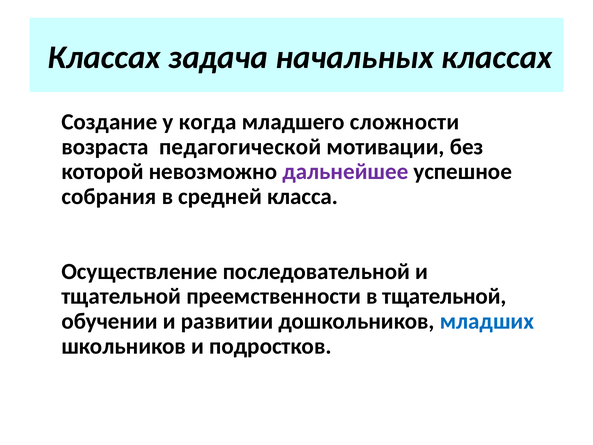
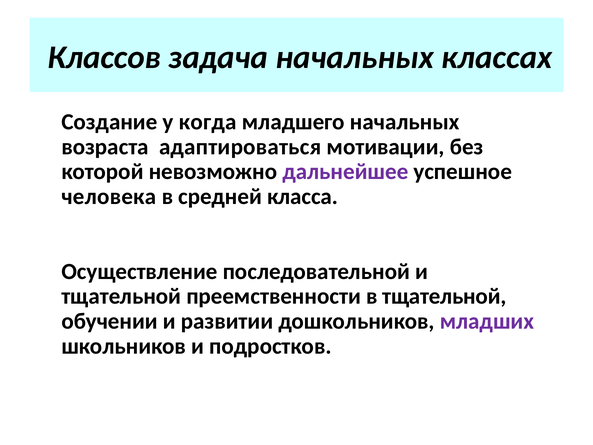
Классах at (104, 57): Классах -> Классов
младшего сложности: сложности -> начальных
педагогической: педагогической -> адаптироваться
собрания: собрания -> человека
младших colour: blue -> purple
